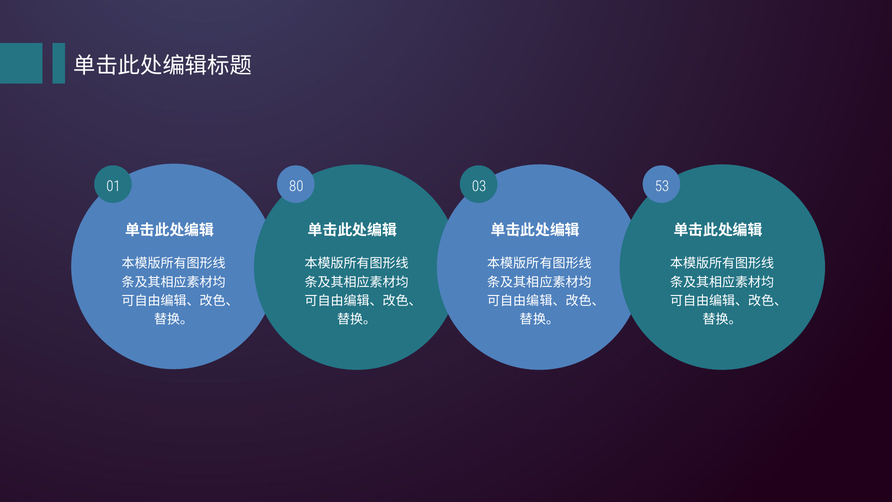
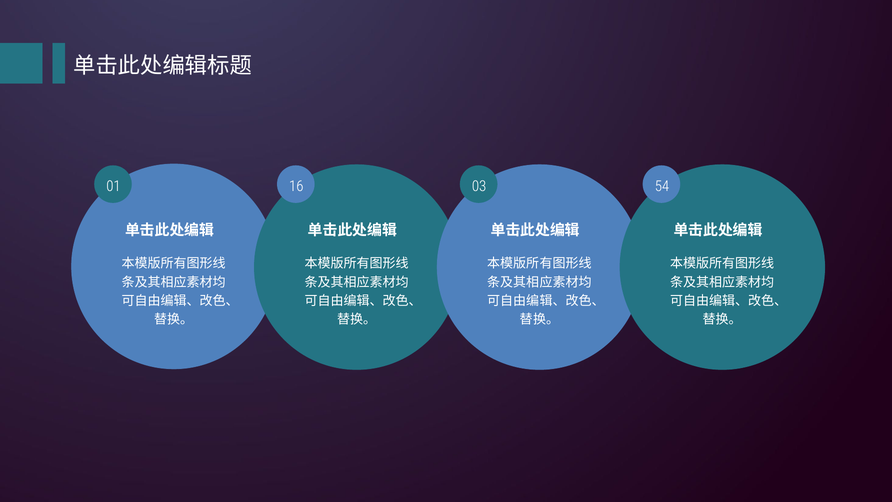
80: 80 -> 16
53: 53 -> 54
